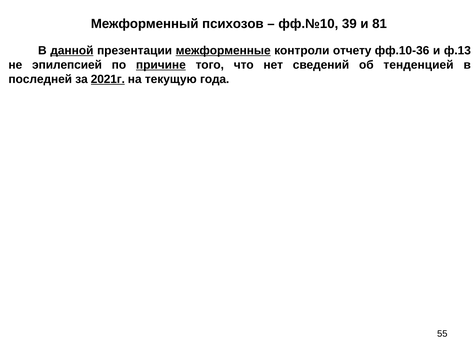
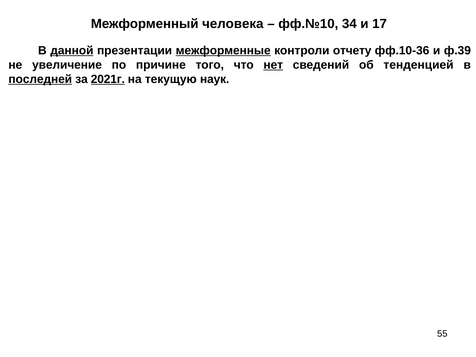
психозов: психозов -> человека
39: 39 -> 34
81: 81 -> 17
ф.13: ф.13 -> ф.39
эпилепсией: эпилепсией -> увеличение
причине underline: present -> none
нет underline: none -> present
последней underline: none -> present
года: года -> наук
